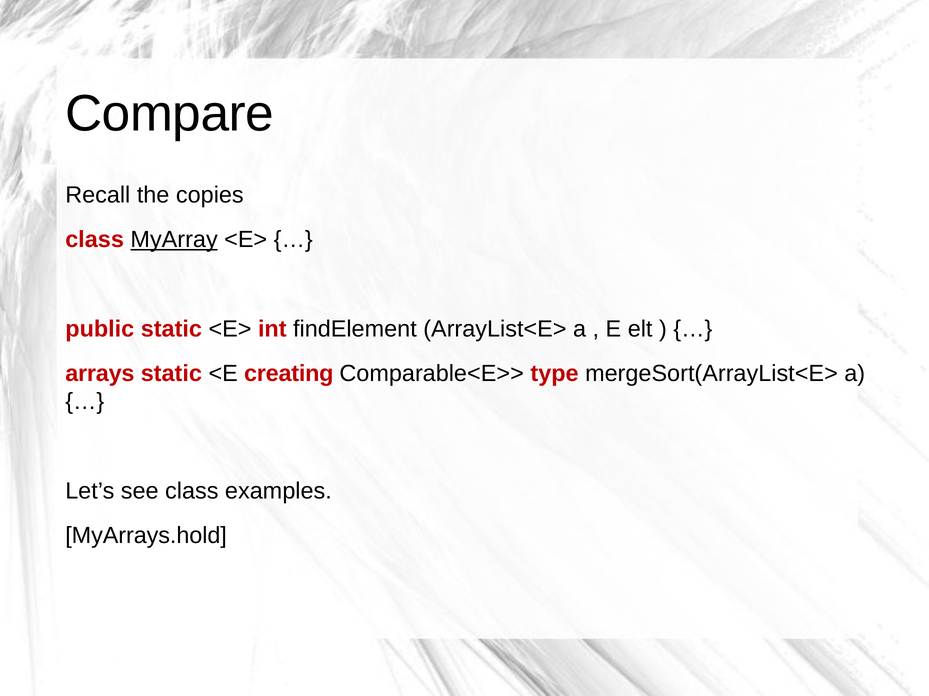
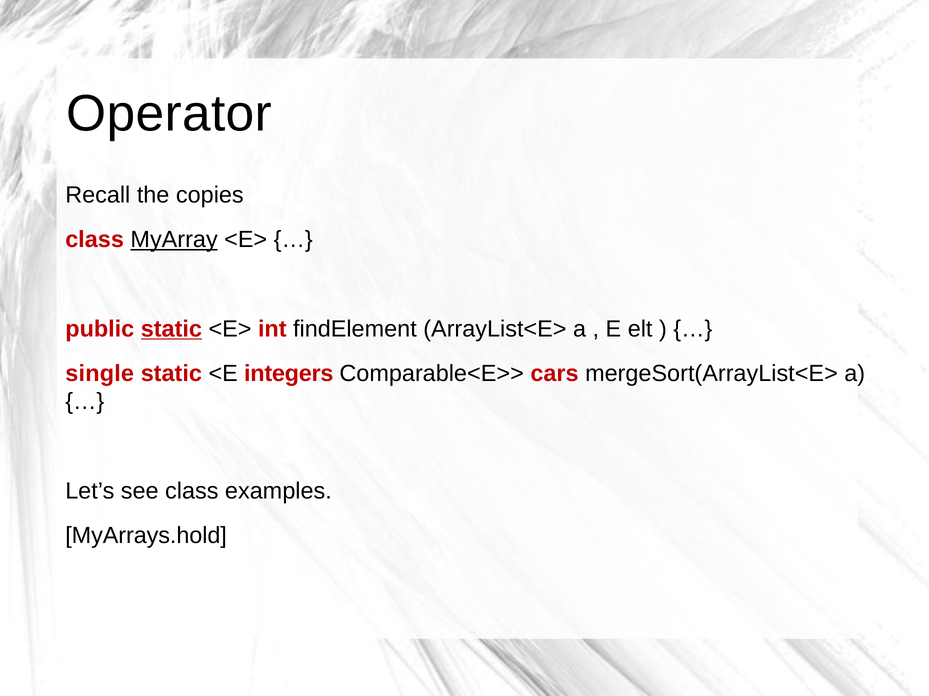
Compare: Compare -> Operator
static at (171, 329) underline: none -> present
arrays: arrays -> single
creating: creating -> integers
type: type -> cars
